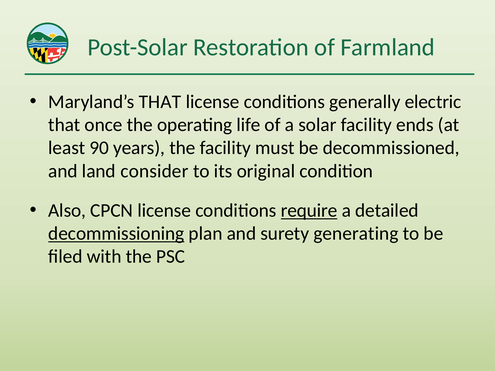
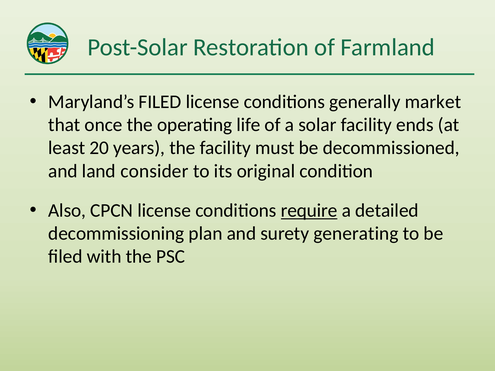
Maryland’s THAT: THAT -> FILED
electric: electric -> market
90: 90 -> 20
decommissioning underline: present -> none
